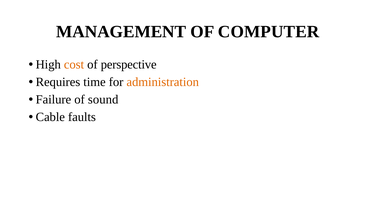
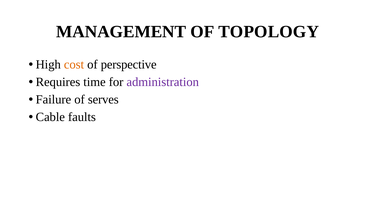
COMPUTER: COMPUTER -> TOPOLOGY
administration colour: orange -> purple
sound: sound -> serves
